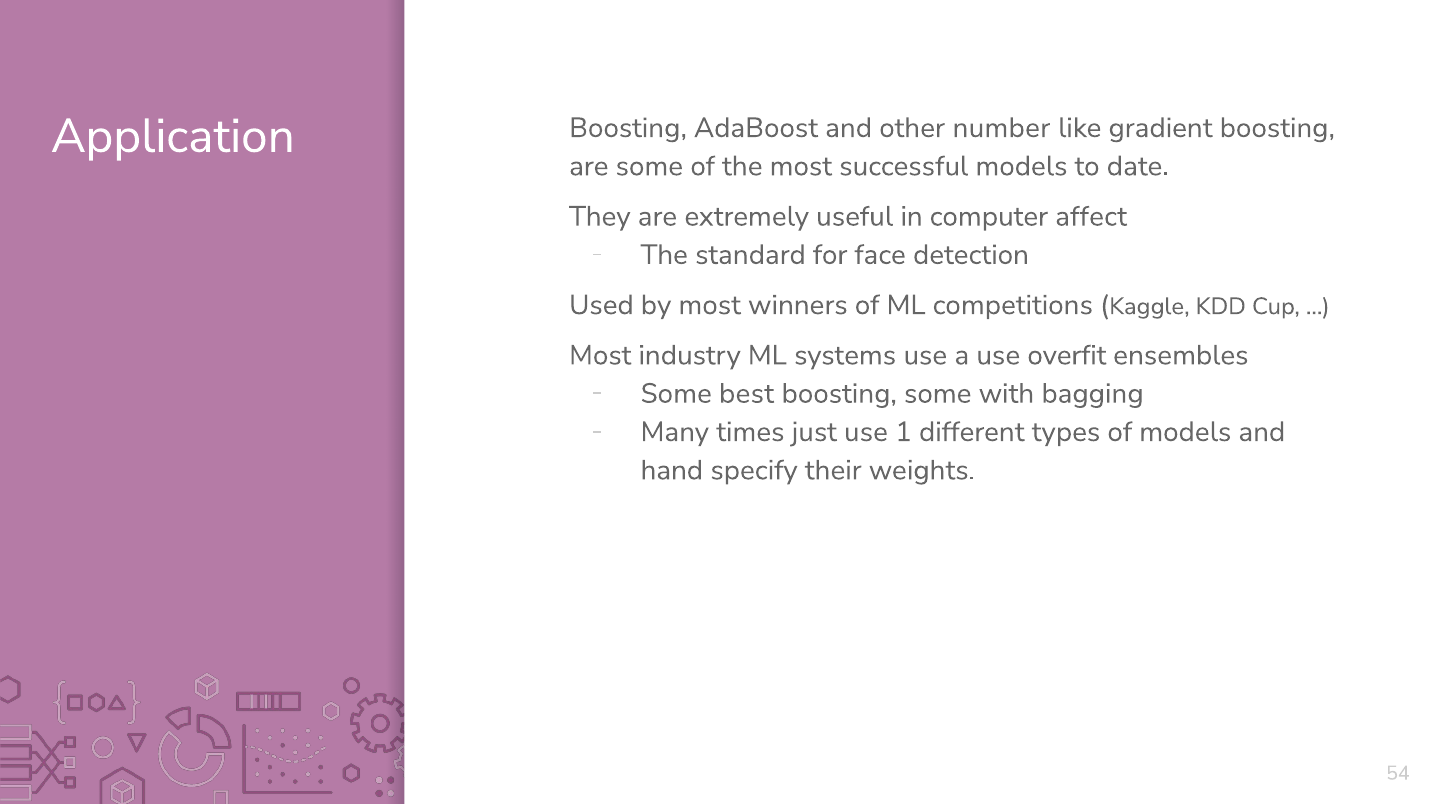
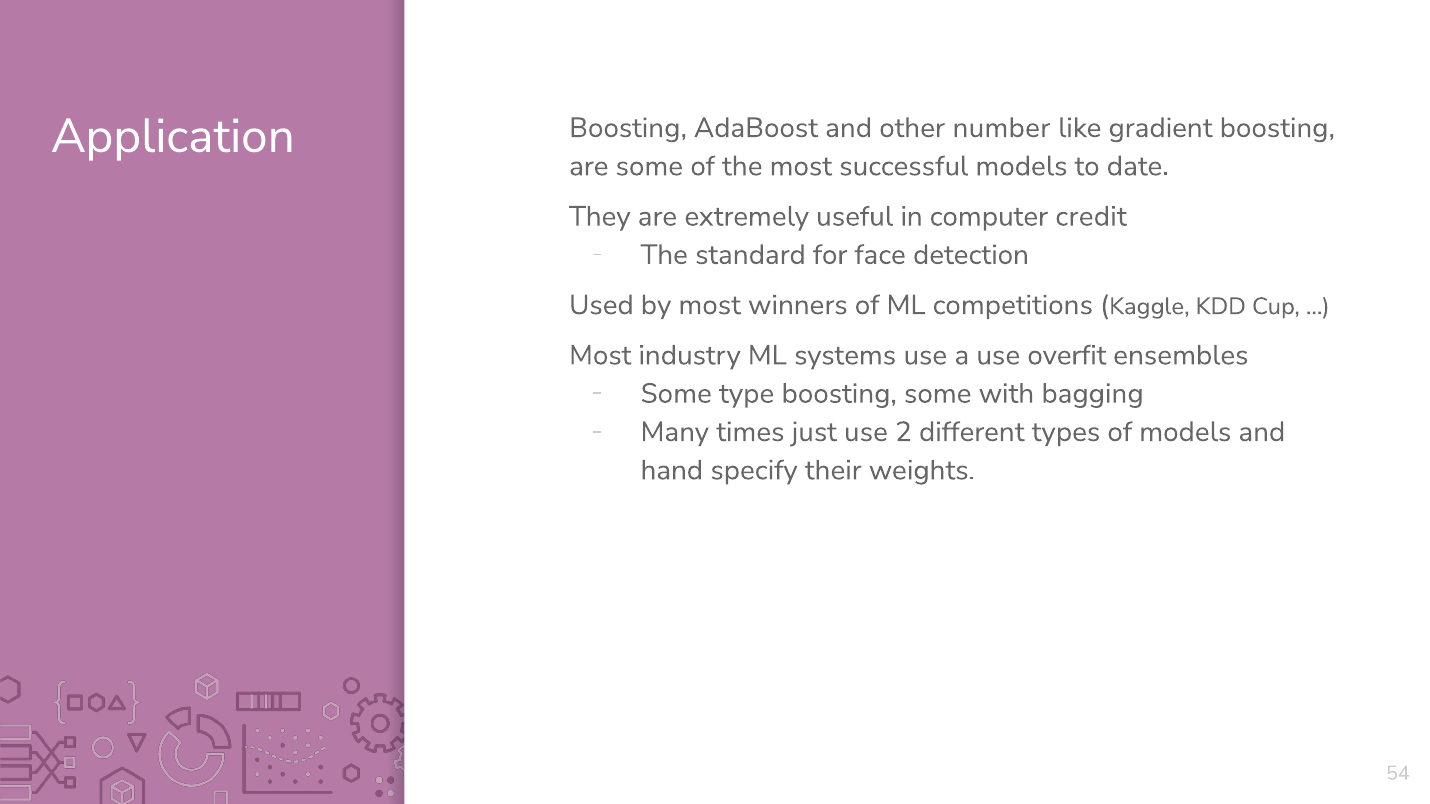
affect: affect -> credit
best: best -> type
1: 1 -> 2
